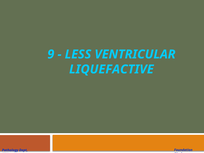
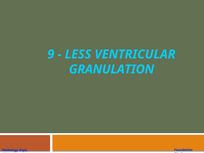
LIQUEFACTIVE: LIQUEFACTIVE -> GRANULATION
